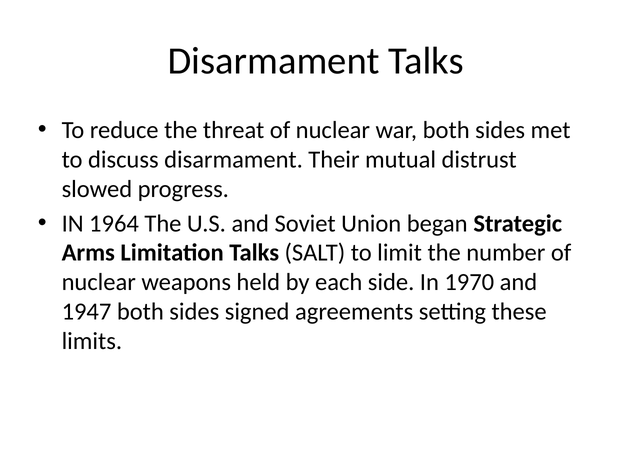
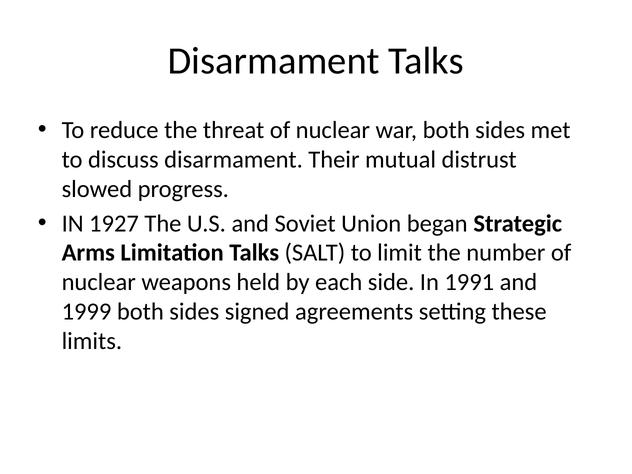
1964: 1964 -> 1927
1970: 1970 -> 1991
1947: 1947 -> 1999
